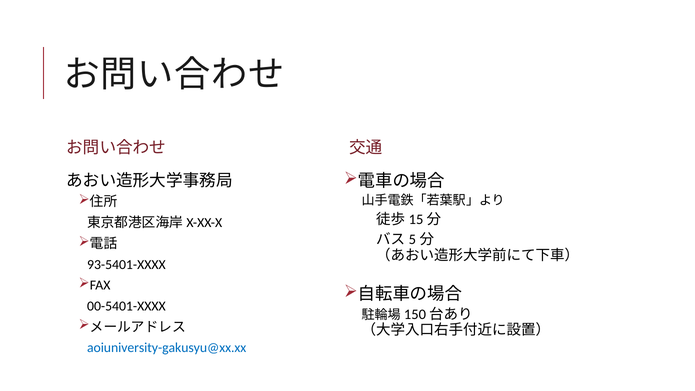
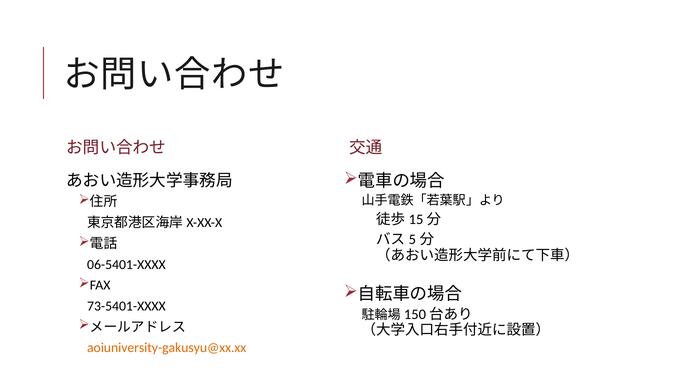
93-5401-XXXX: 93-5401-XXXX -> 06-5401-XXXX
00-5401-XXXX: 00-5401-XXXX -> 73-5401-XXXX
aoiuniversity-gakusyu@xx.xx colour: blue -> orange
